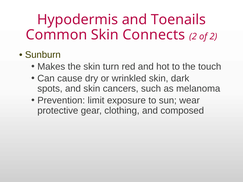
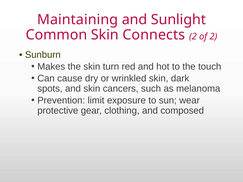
Hypodermis: Hypodermis -> Maintaining
Toenails: Toenails -> Sunlight
